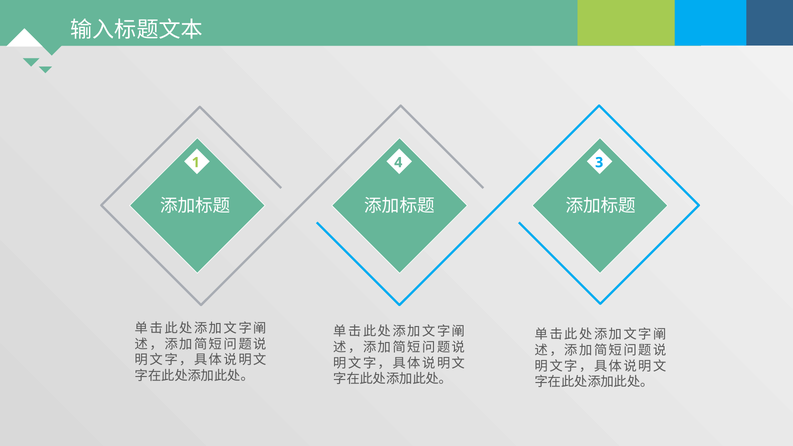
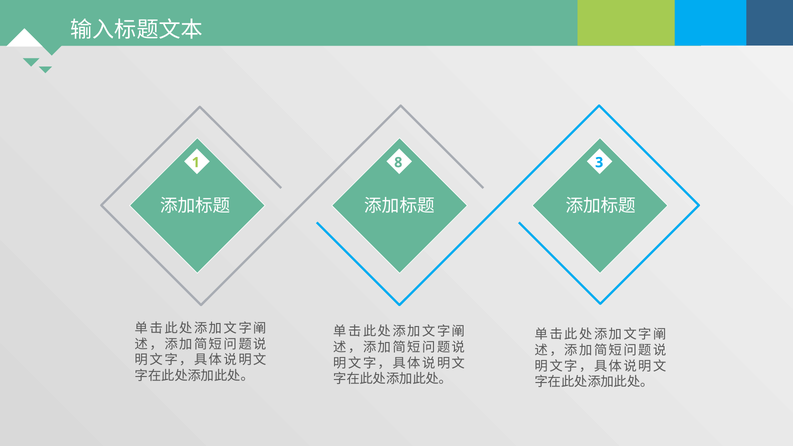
4: 4 -> 8
